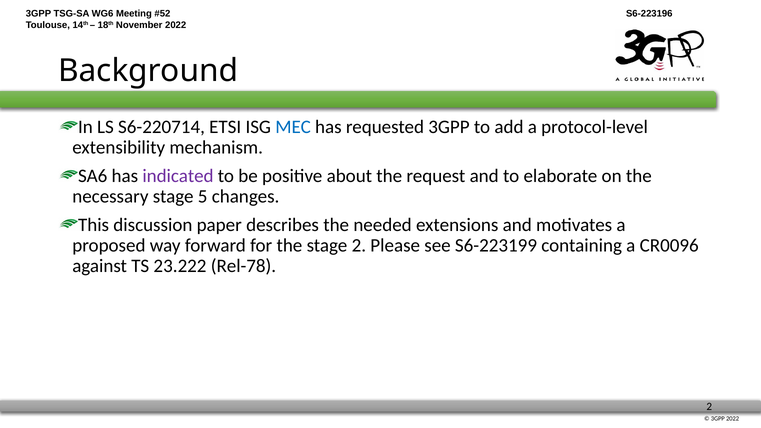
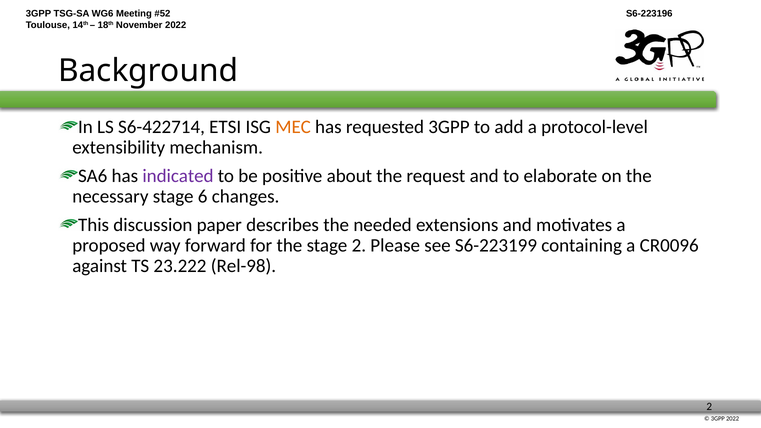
S6-220714: S6-220714 -> S6-422714
MEC colour: blue -> orange
5: 5 -> 6
Rel-78: Rel-78 -> Rel-98
